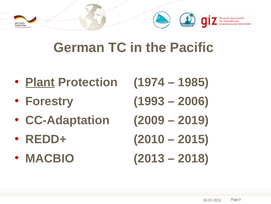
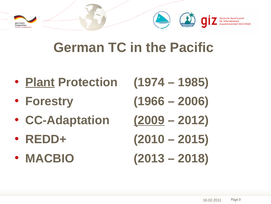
1993: 1993 -> 1966
2009 underline: none -> present
2019: 2019 -> 2012
